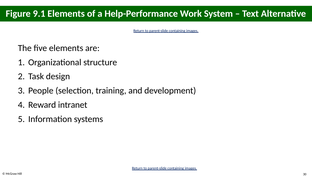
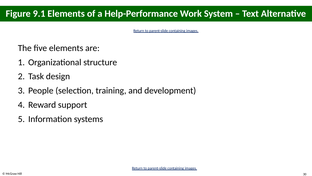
intranet: intranet -> support
